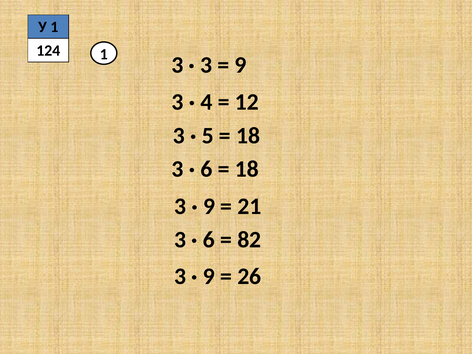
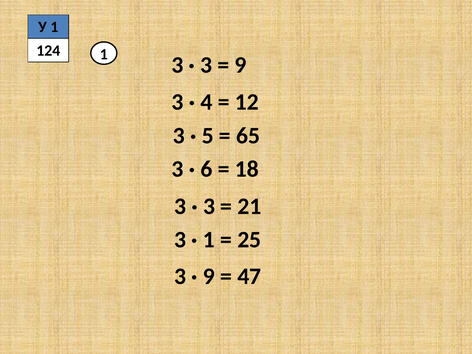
18 at (248, 136): 18 -> 65
9 at (209, 206): 9 -> 3
6 at (209, 240): 6 -> 1
82: 82 -> 25
26: 26 -> 47
